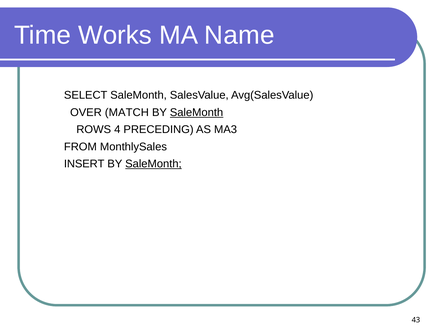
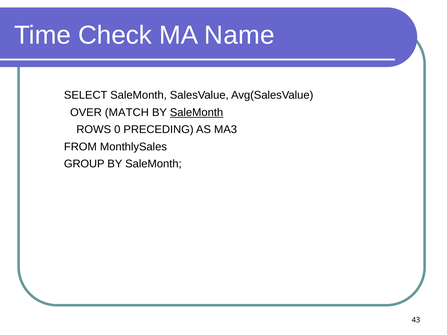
Works: Works -> Check
4: 4 -> 0
INSERT: INSERT -> GROUP
SaleMonth at (153, 164) underline: present -> none
